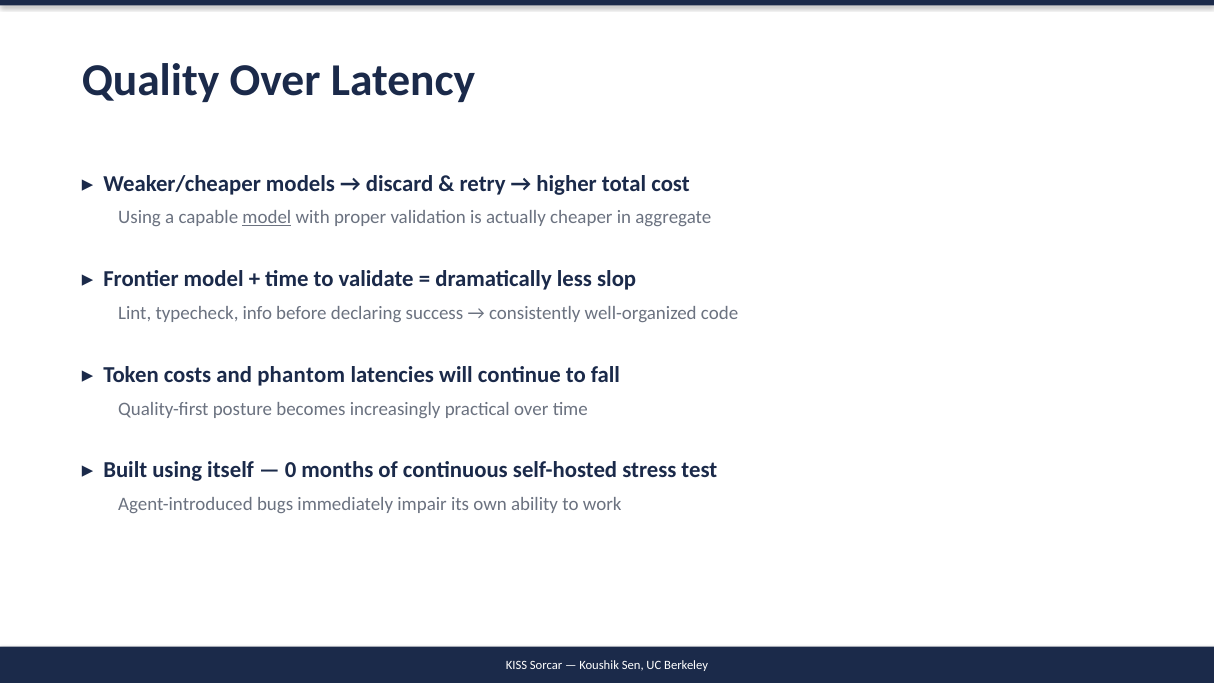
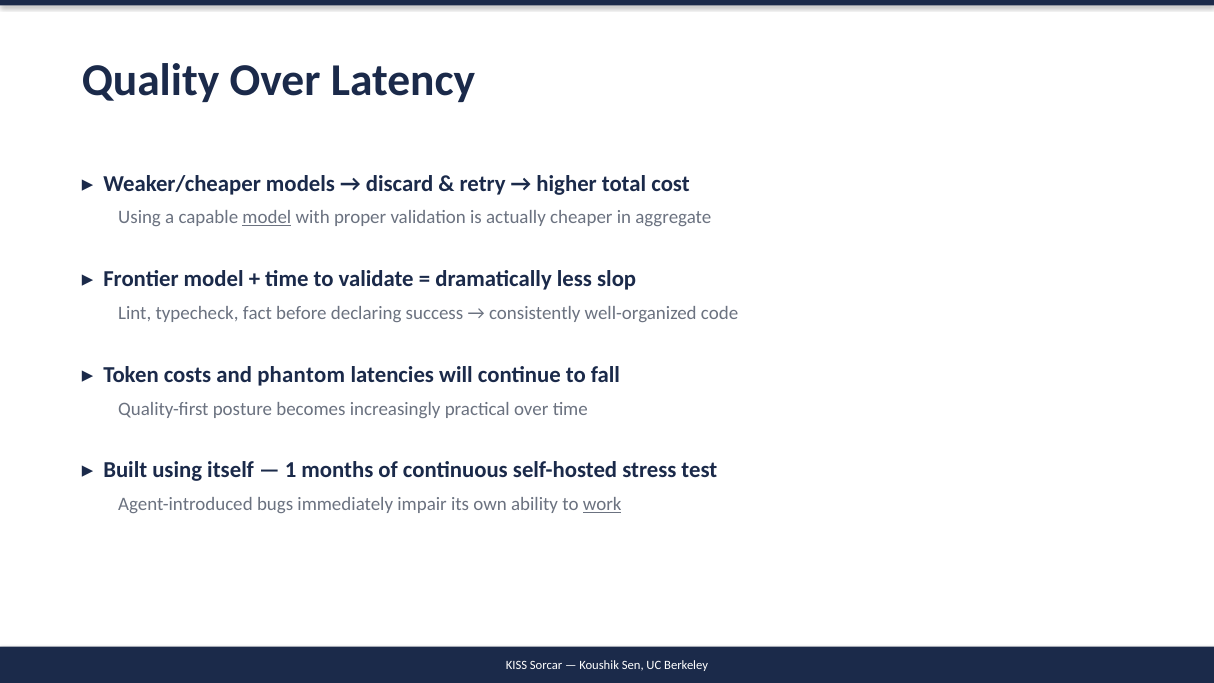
info: info -> fact
0: 0 -> 1
work underline: none -> present
